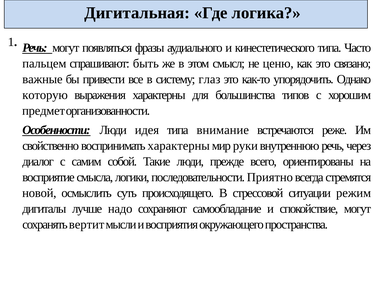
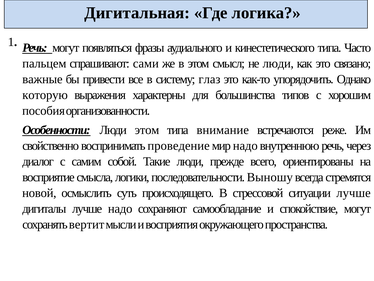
быть: быть -> сами
не ценю: ценю -> люди
предмет: предмет -> пособия
Люди идея: идея -> этом
воспринимать характерны: характерны -> проведение
мир руки: руки -> надо
Приятно: Приятно -> Выношу
ситуации режим: режим -> лучше
